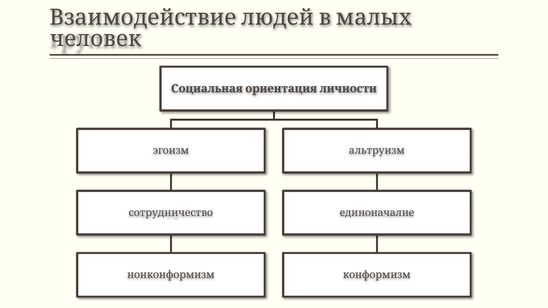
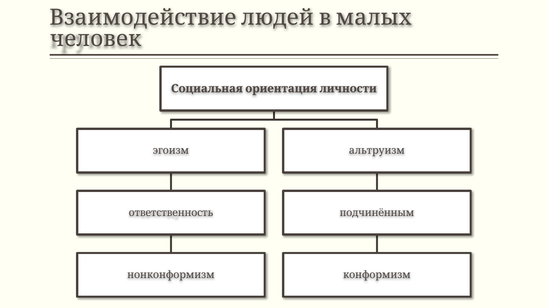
сотрудничество: сотрудничество -> ответственность
единоначалие: единоначалие -> подчинённым
